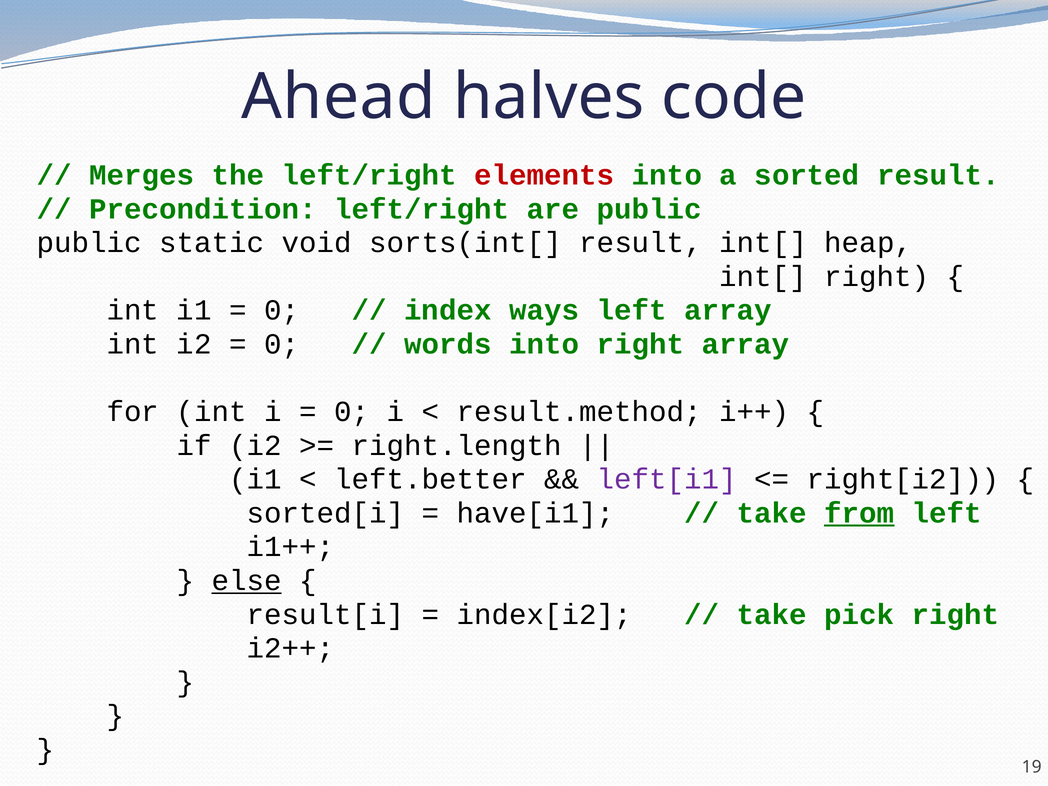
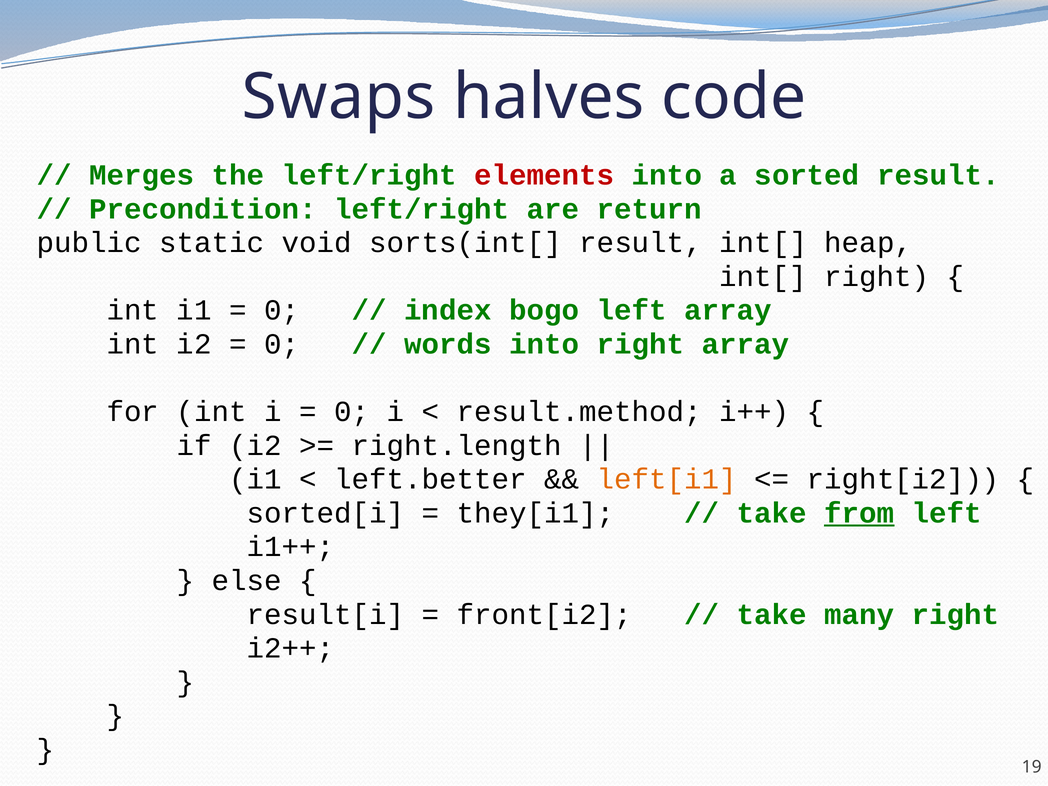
Ahead: Ahead -> Swaps
are public: public -> return
ways: ways -> bogo
left[i1 colour: purple -> orange
have[i1: have[i1 -> they[i1
else underline: present -> none
index[i2: index[i2 -> front[i2
pick: pick -> many
